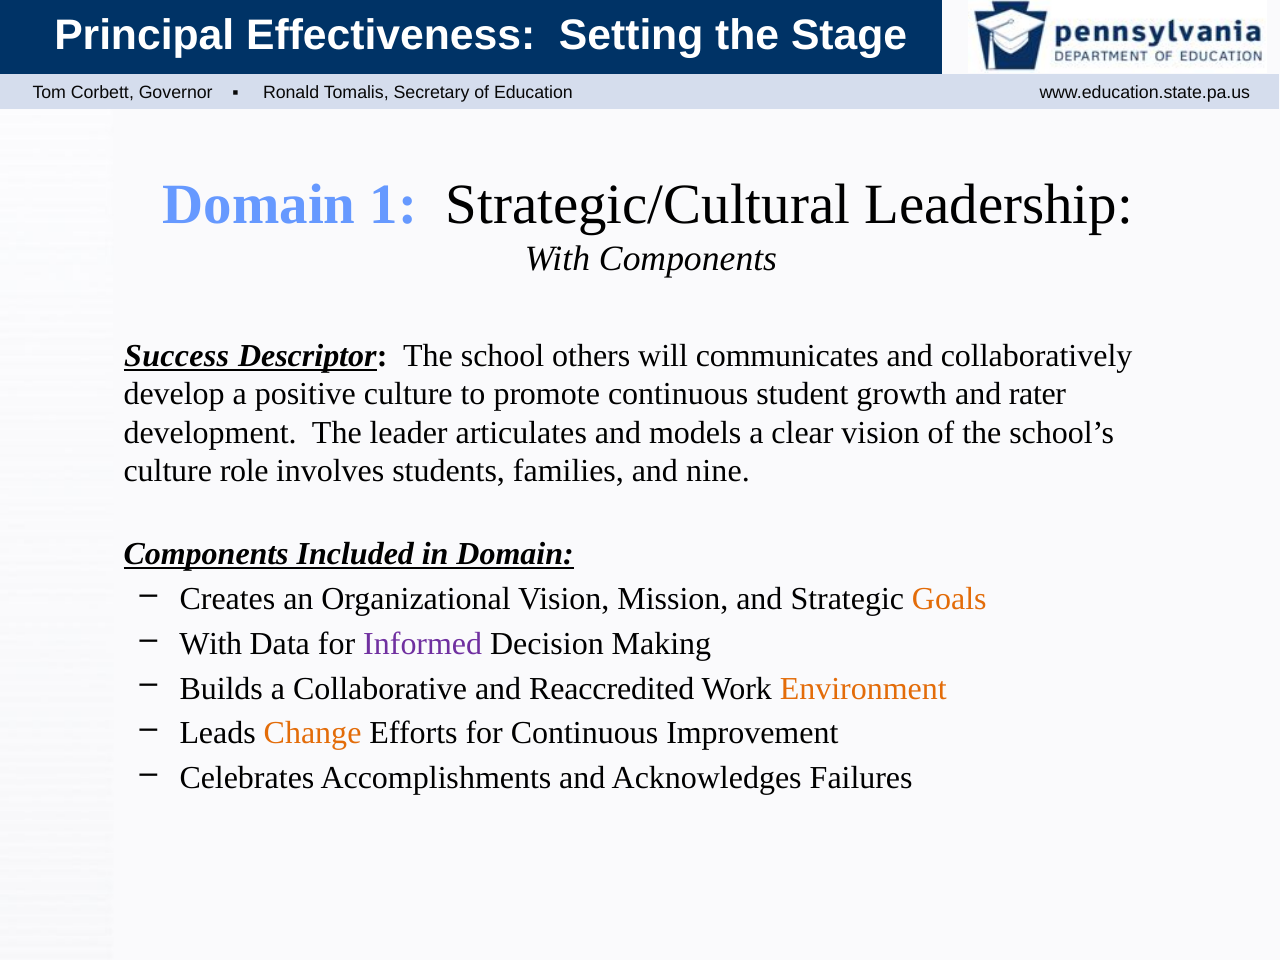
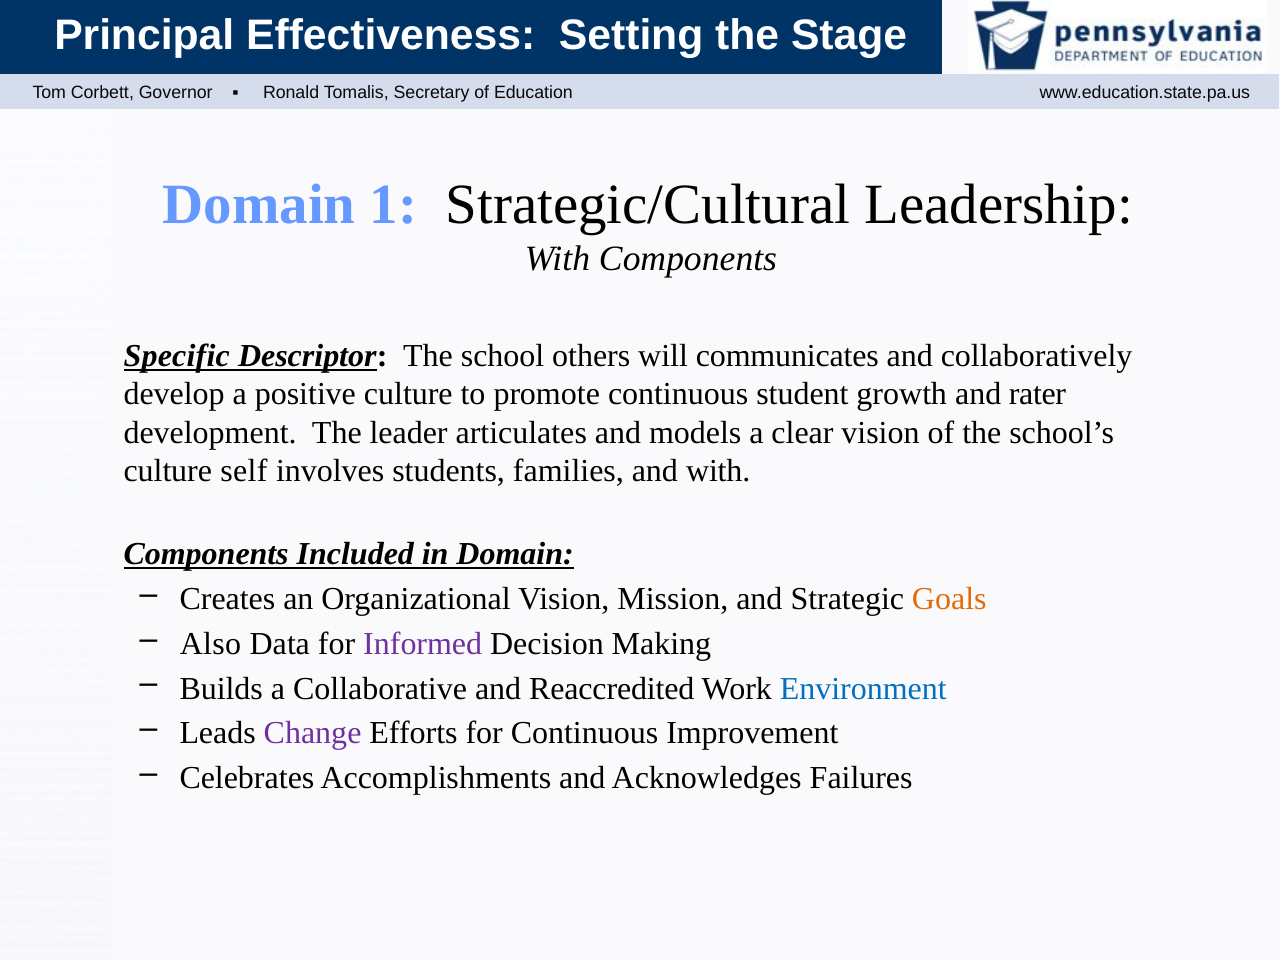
Success: Success -> Specific
role: role -> self
and nine: nine -> with
With at (211, 644): With -> Also
Environment colour: orange -> blue
Change colour: orange -> purple
